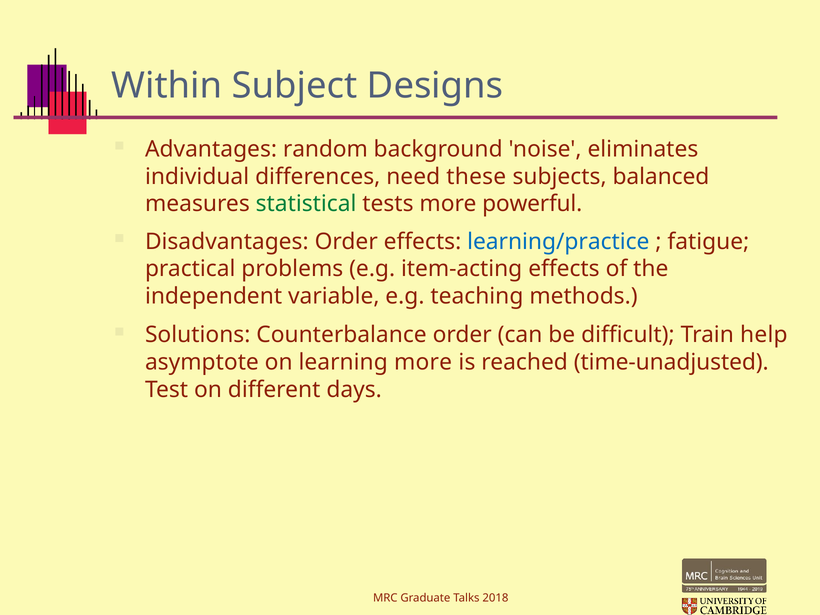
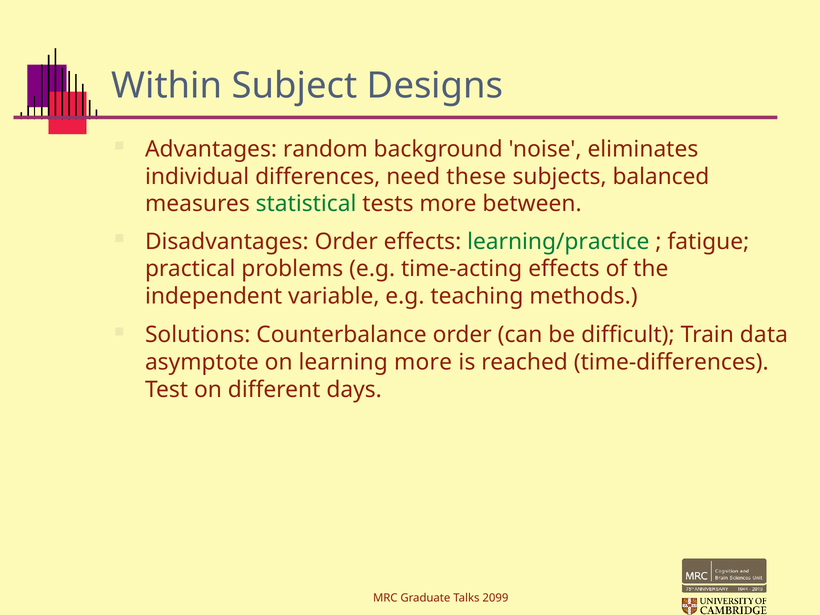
powerful: powerful -> between
learning/practice colour: blue -> green
item-acting: item-acting -> time-acting
help: help -> data
time-unadjusted: time-unadjusted -> time-differences
2018: 2018 -> 2099
